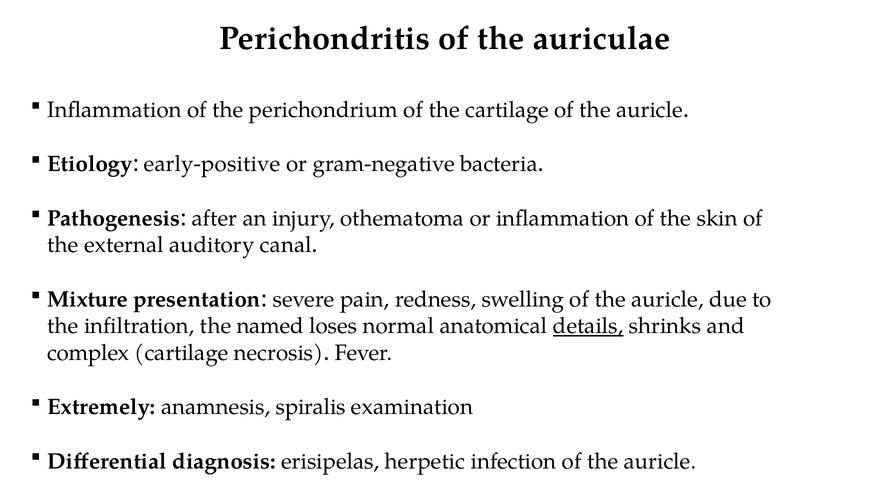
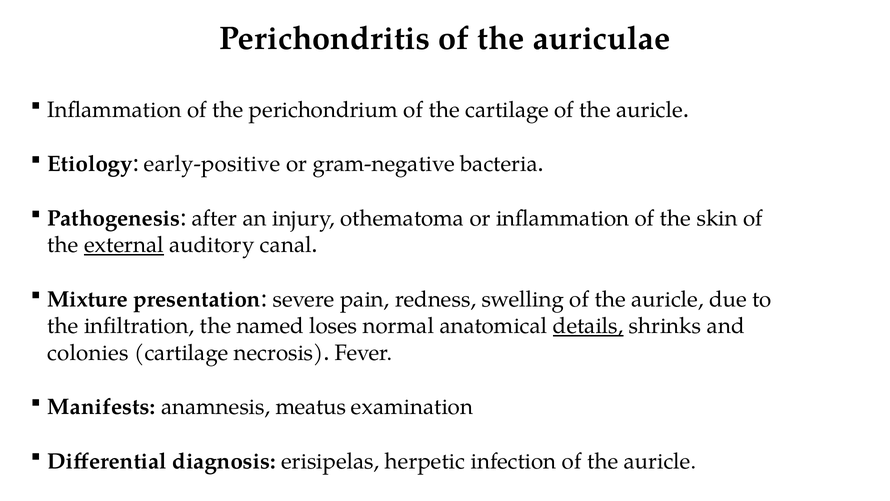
external underline: none -> present
complex: complex -> colonies
Extremely: Extremely -> Manifests
spiralis: spiralis -> meatus
